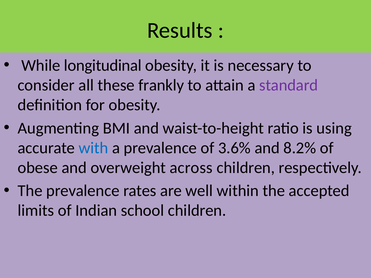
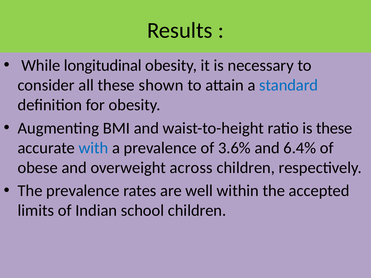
frankly: frankly -> shown
standard colour: purple -> blue
is using: using -> these
8.2%: 8.2% -> 6.4%
